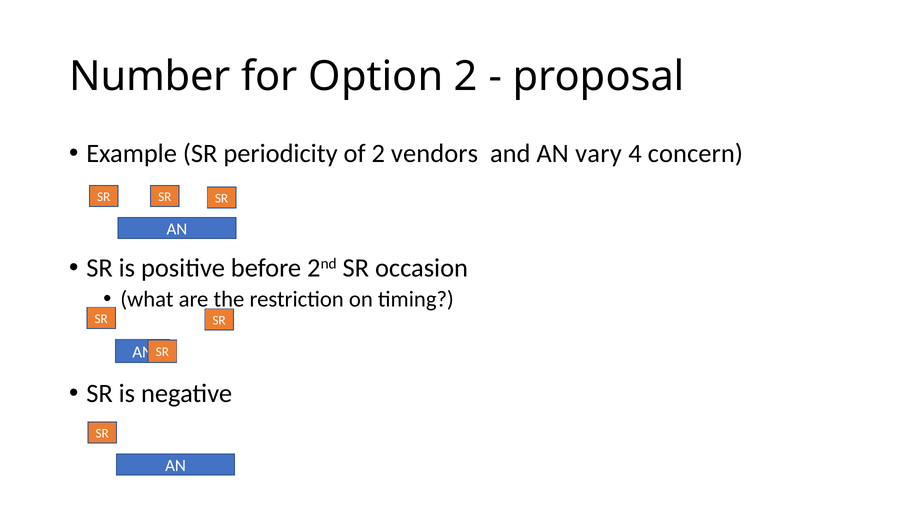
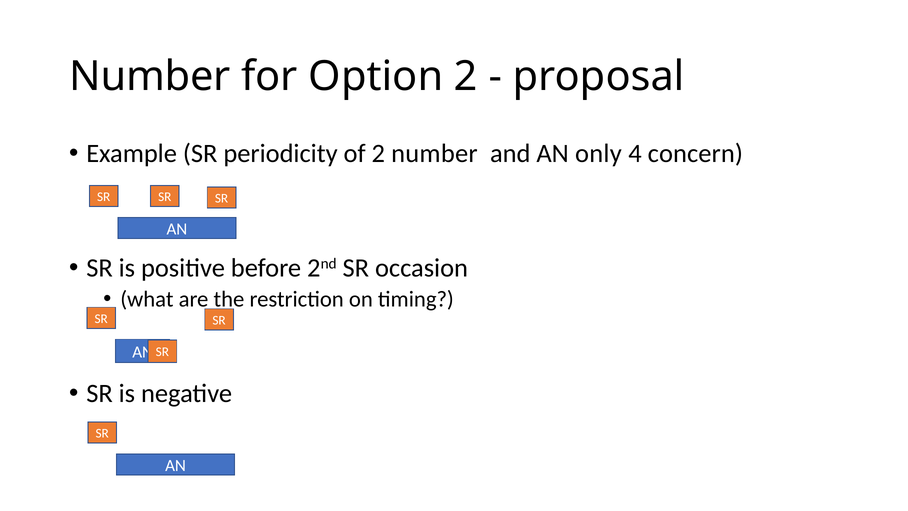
2 vendors: vendors -> number
vary: vary -> only
